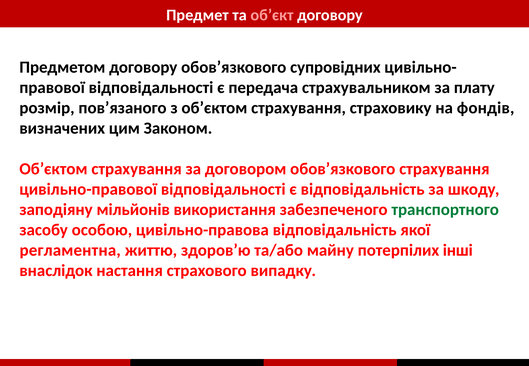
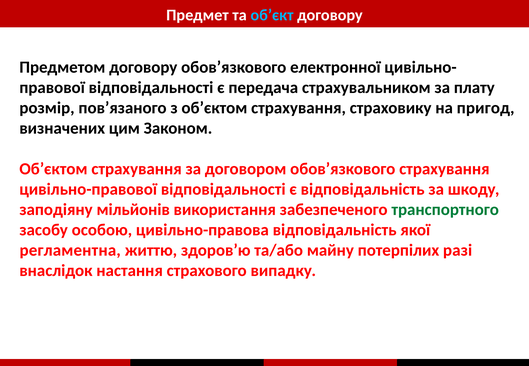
об’єкт colour: pink -> light blue
супровідних: супровідних -> електронної
фондів: фондів -> пригод
інші: інші -> разі
